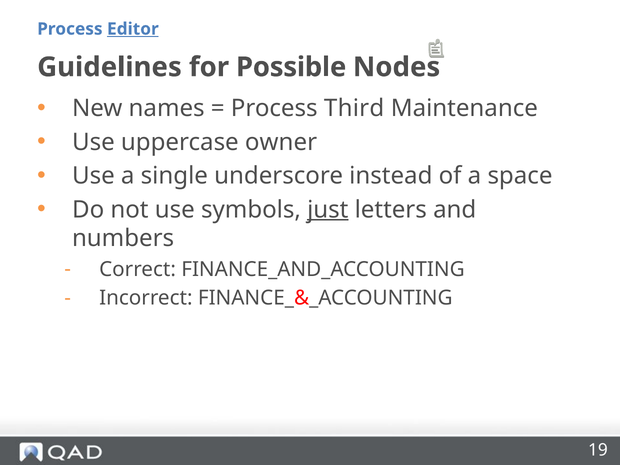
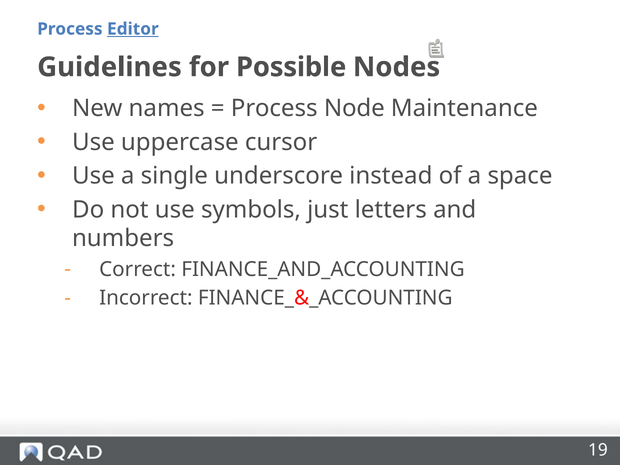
Third: Third -> Node
owner: owner -> cursor
just underline: present -> none
